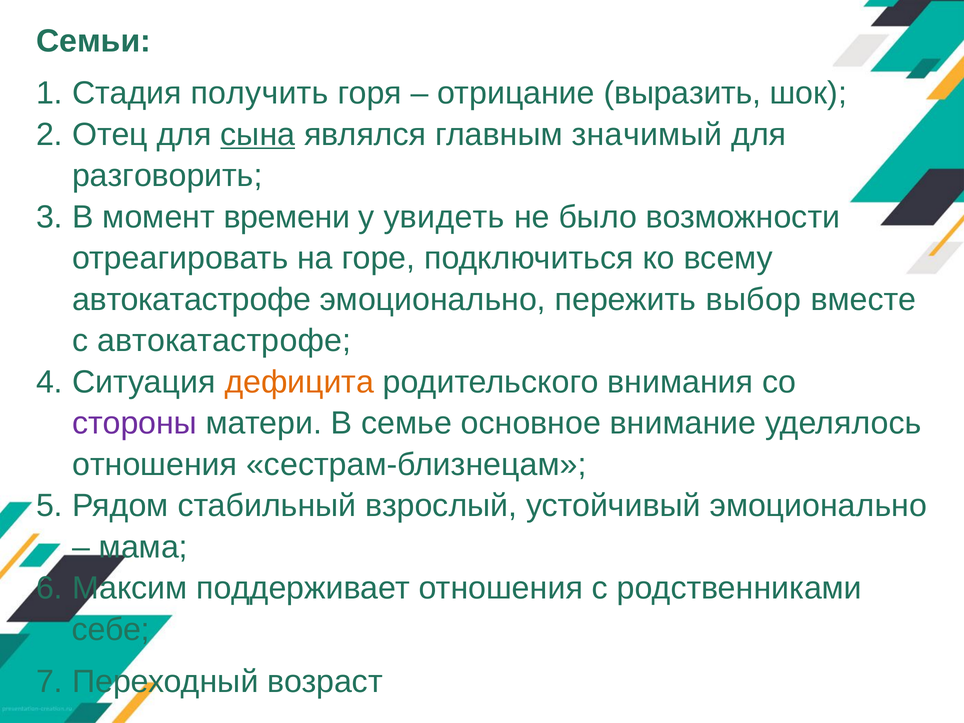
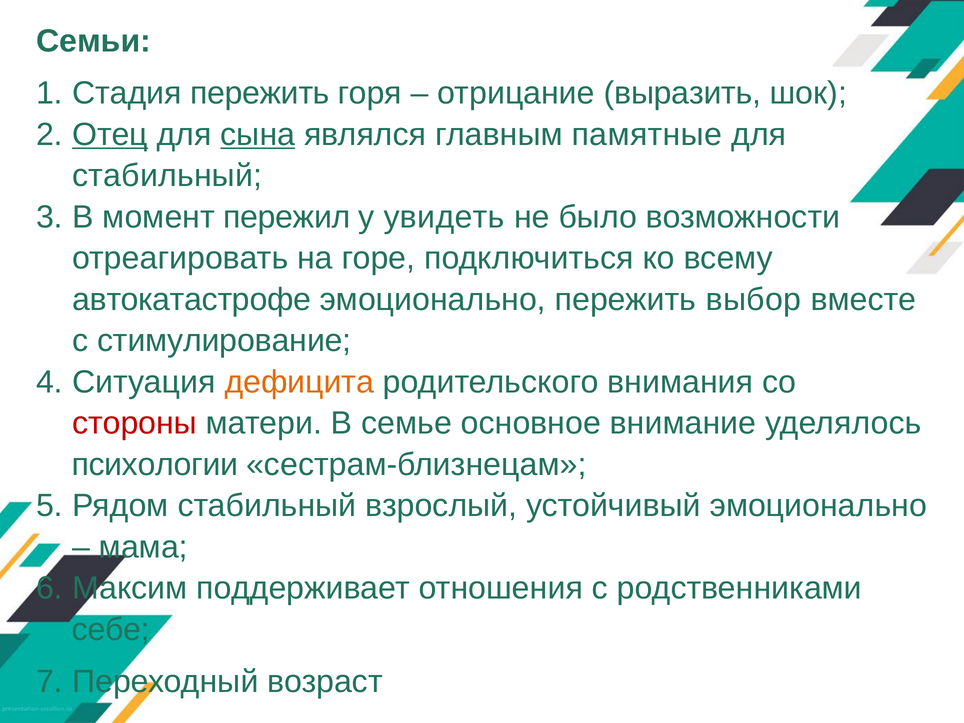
Стадия получить: получить -> пережить
Отец underline: none -> present
значимый: значимый -> памятные
разговорить at (167, 176): разговорить -> стабильный
времени: времени -> пережил
с автокатастрофе: автокатастрофе -> стимулирование
стороны colour: purple -> red
отношения at (155, 464): отношения -> психологии
